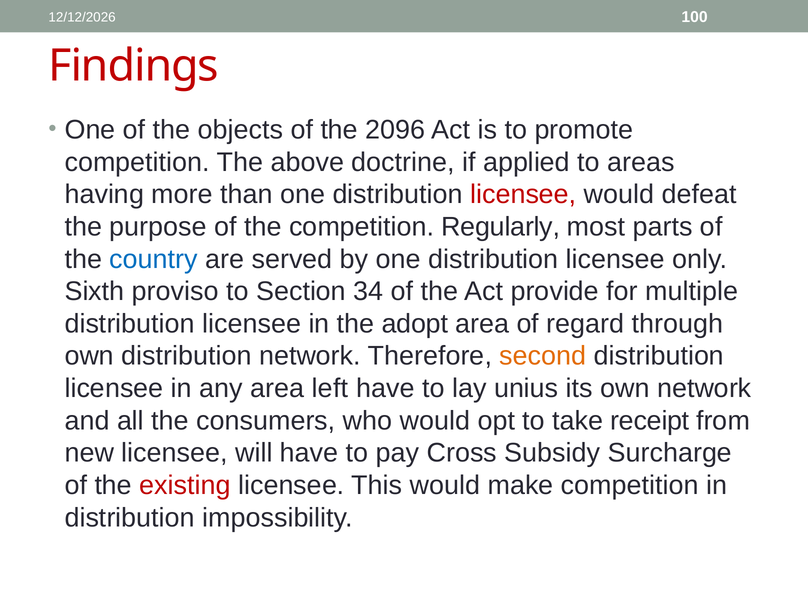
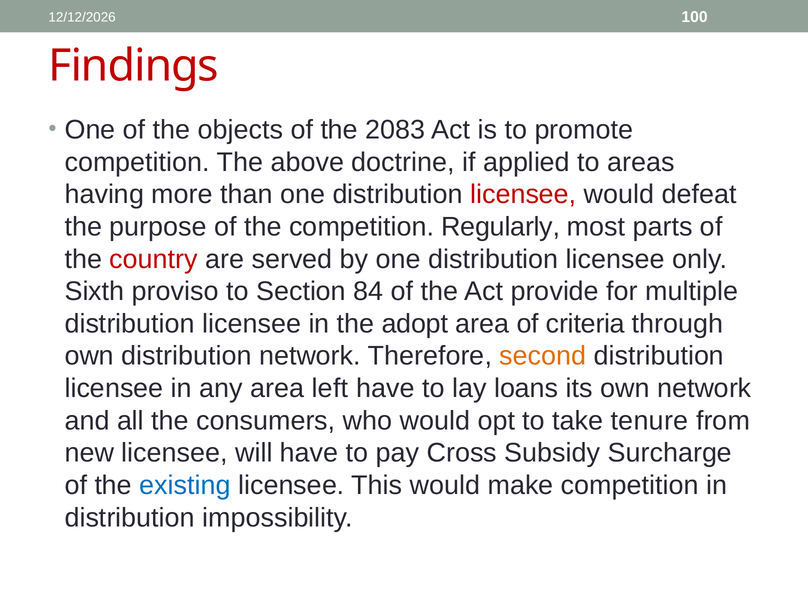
2096: 2096 -> 2083
country colour: blue -> red
34: 34 -> 84
regard: regard -> criteria
unius: unius -> loans
receipt: receipt -> tenure
existing colour: red -> blue
